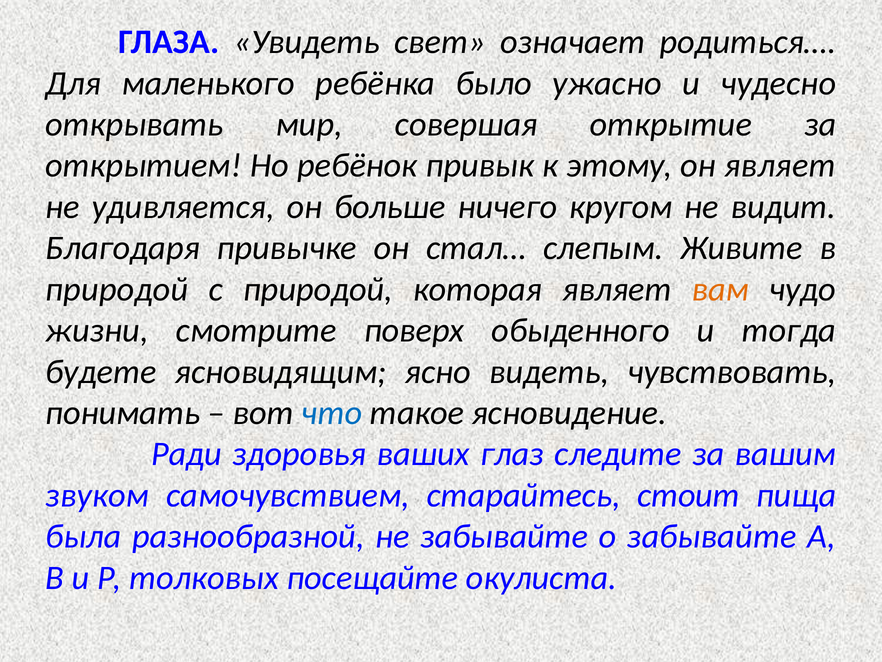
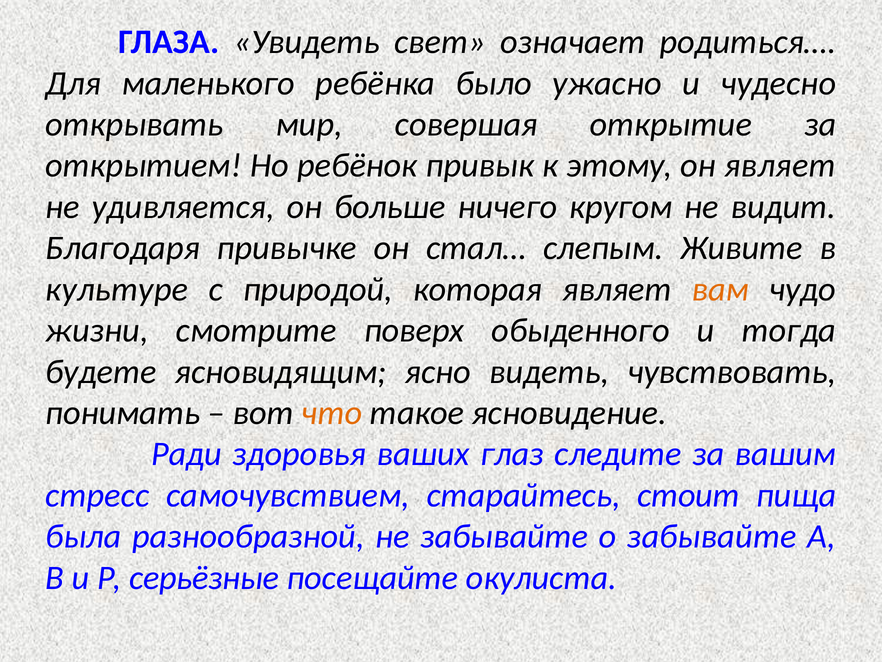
природой at (117, 289): природой -> культуре
что colour: blue -> orange
звуком: звуком -> стресс
толковых: толковых -> серьёзные
